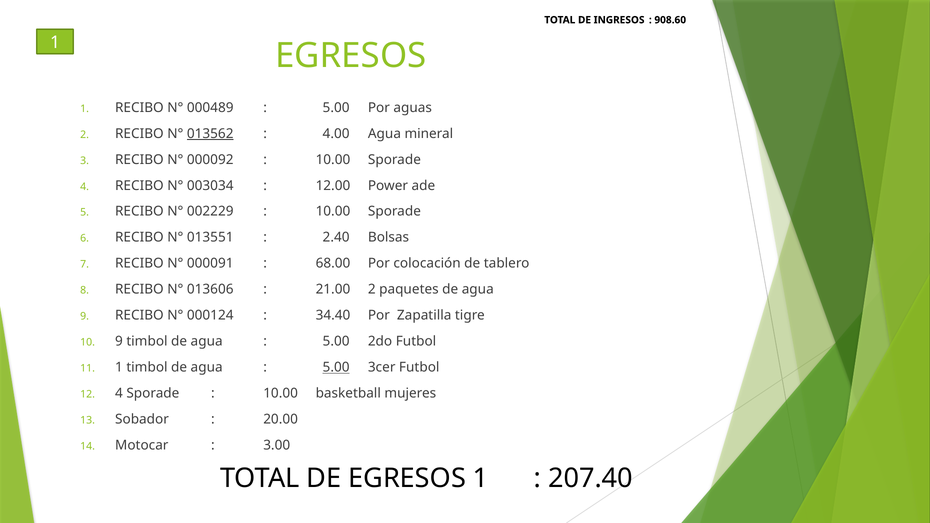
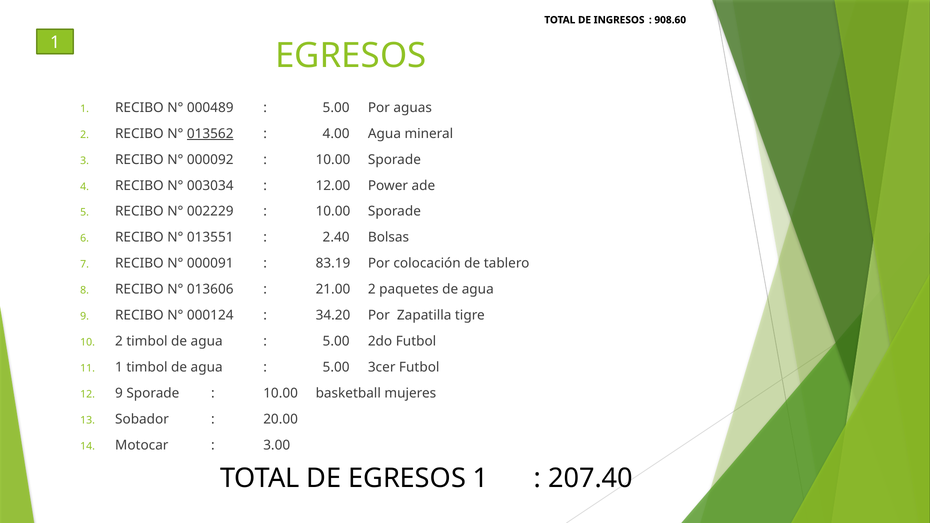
68.00: 68.00 -> 83.19
34.40: 34.40 -> 34.20
9 at (119, 341): 9 -> 2
5.00 at (336, 367) underline: present -> none
4 at (119, 393): 4 -> 9
